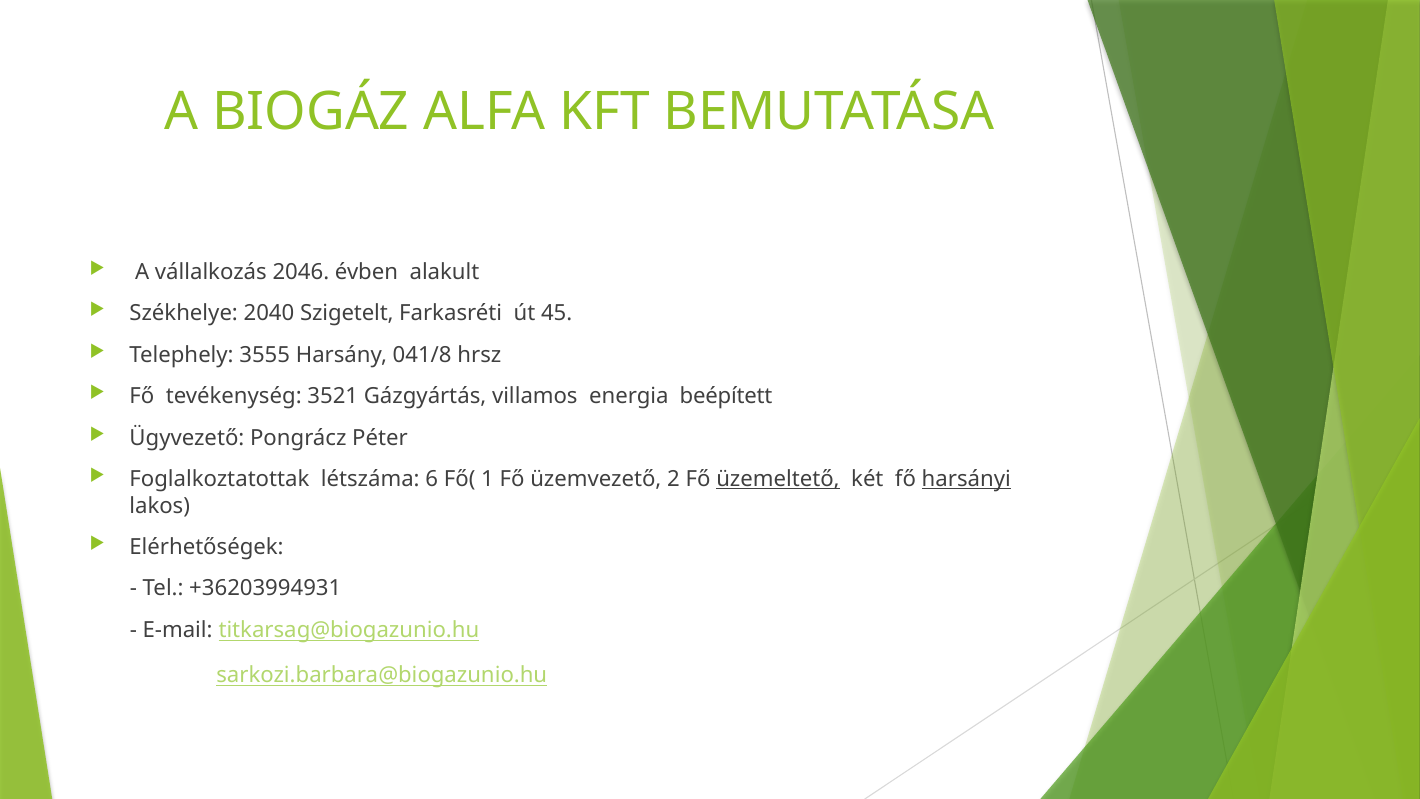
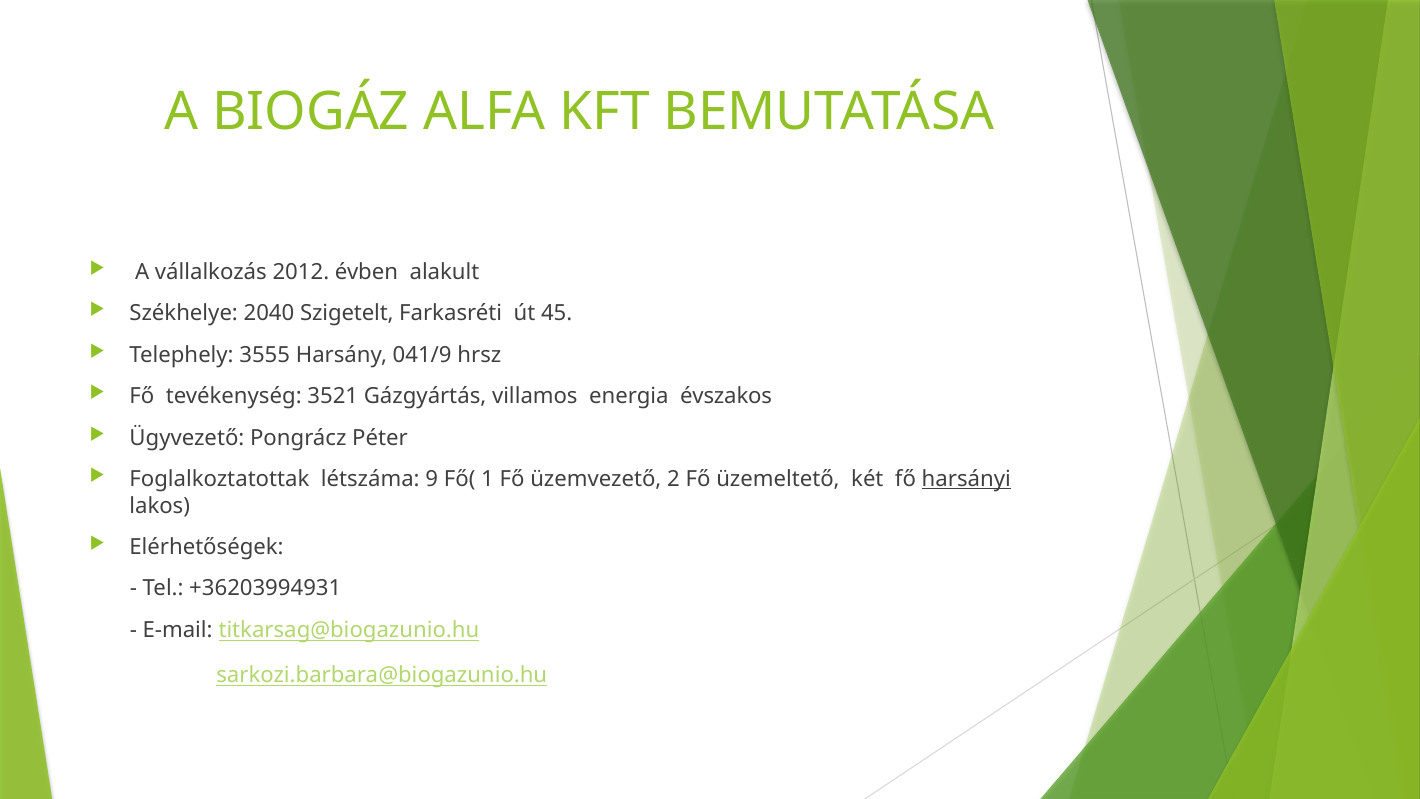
2046: 2046 -> 2012
041/8: 041/8 -> 041/9
beépített: beépített -> évszakos
6: 6 -> 9
üzemeltető underline: present -> none
